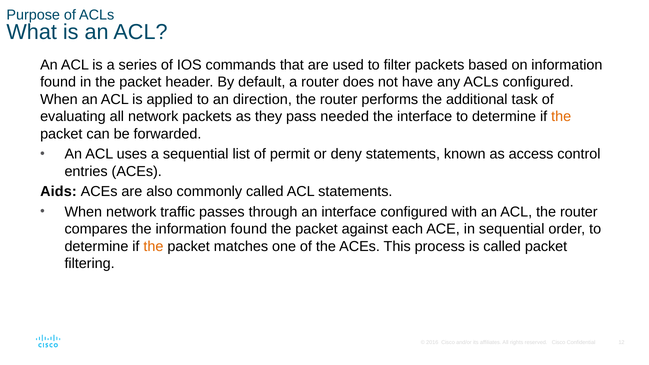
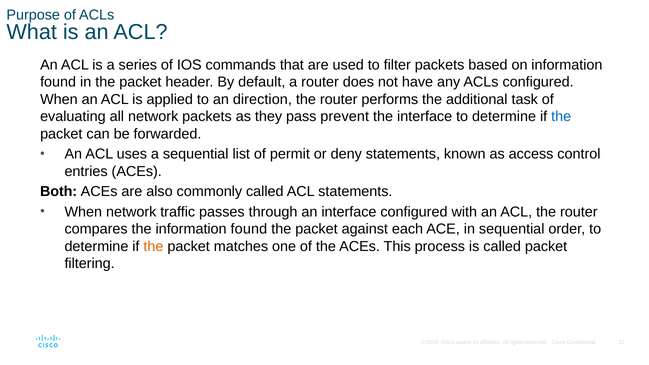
needed: needed -> prevent
the at (561, 117) colour: orange -> blue
Aids: Aids -> Both
